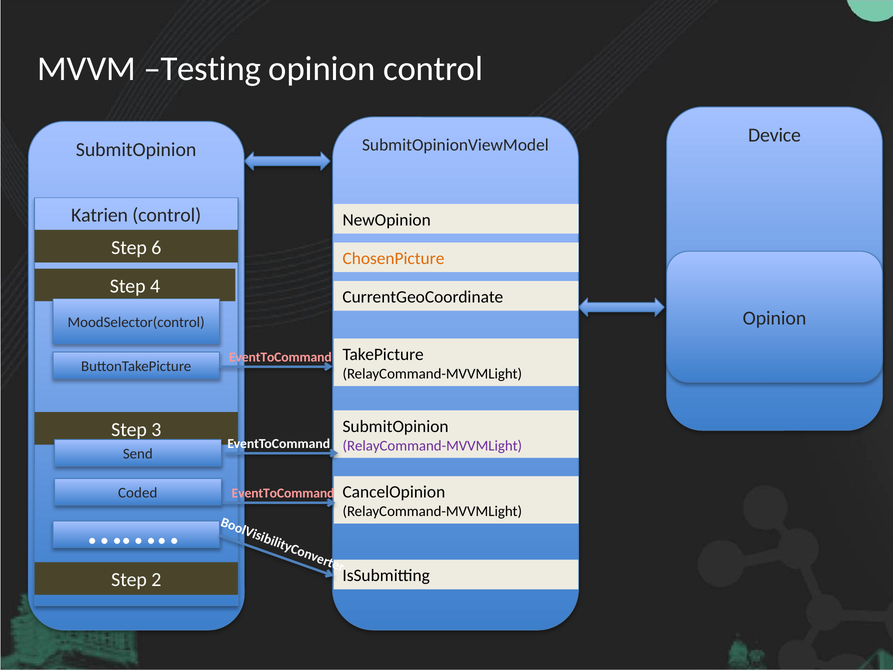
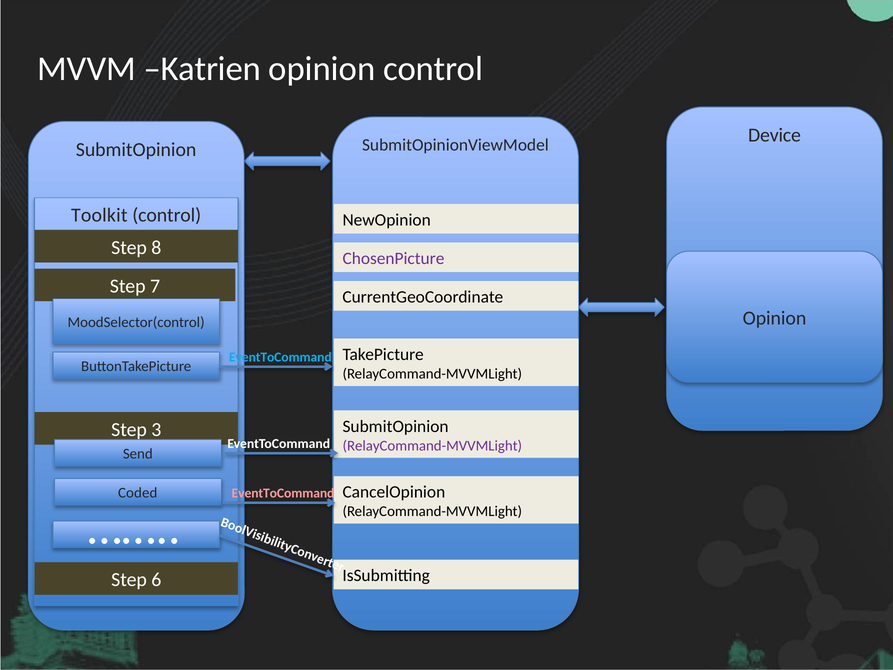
Testing: Testing -> Katrien
Katrien: Katrien -> Toolkit
6: 6 -> 8
ChosenPicture colour: orange -> purple
4: 4 -> 7
EventToCommand at (280, 357) colour: pink -> light blue
2: 2 -> 6
